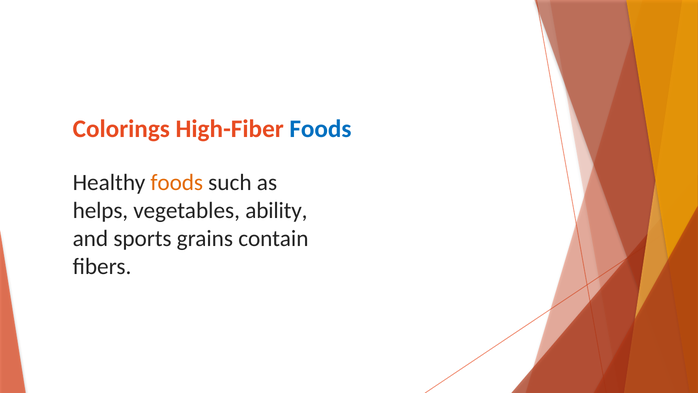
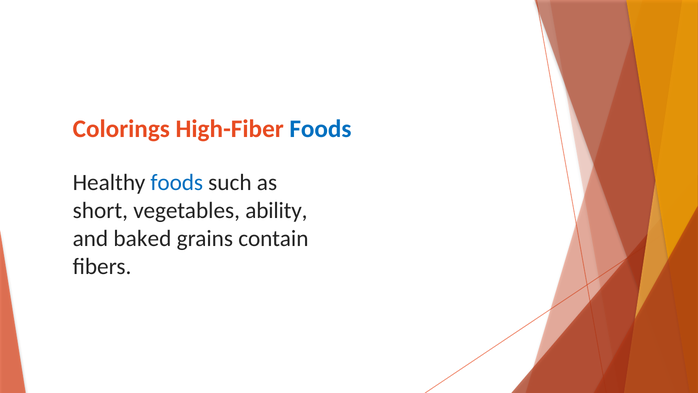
foods at (177, 182) colour: orange -> blue
helps: helps -> short
sports: sports -> baked
